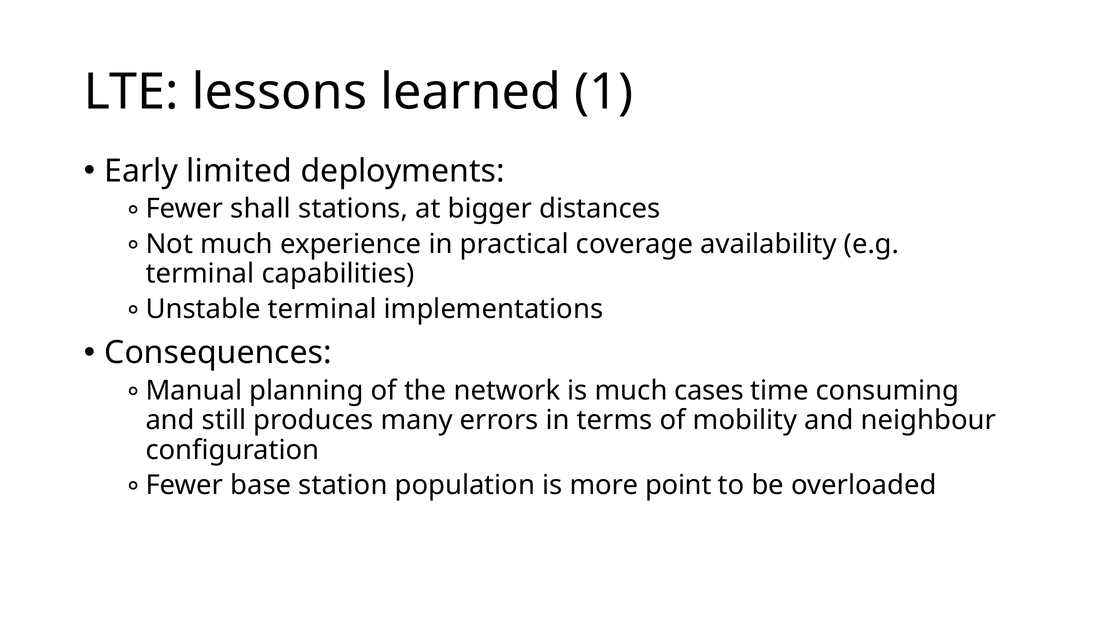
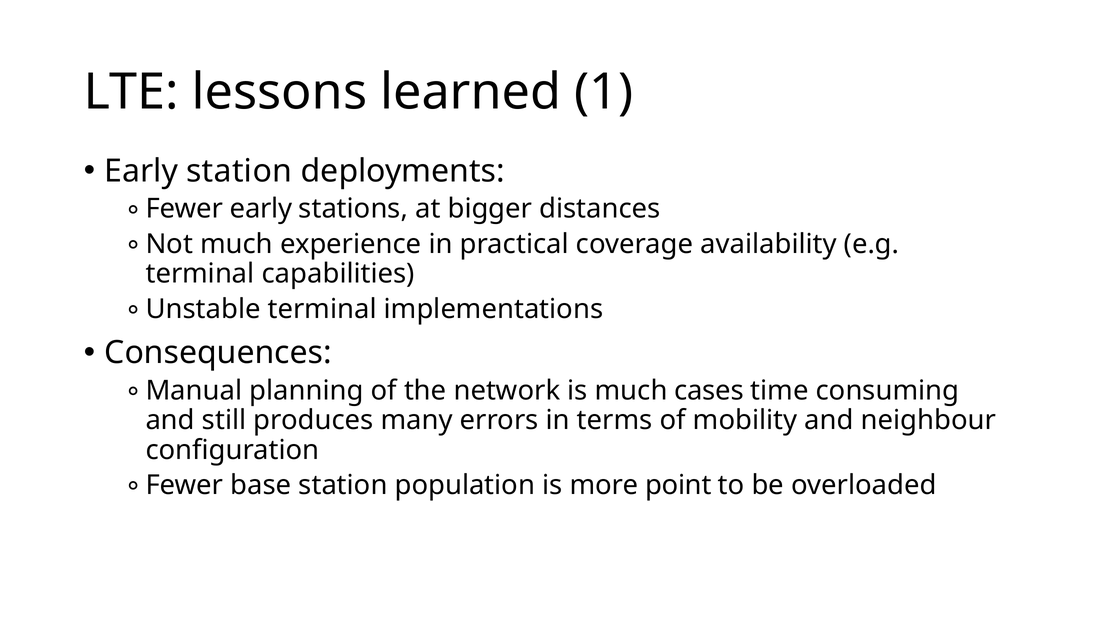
Early limited: limited -> station
Fewer shall: shall -> early
